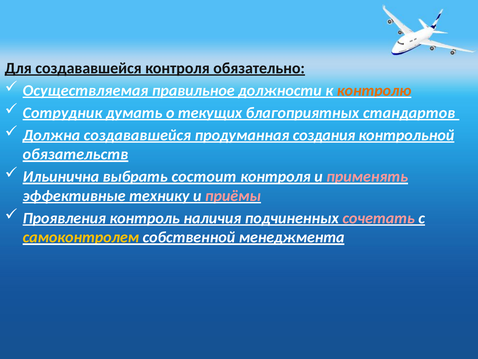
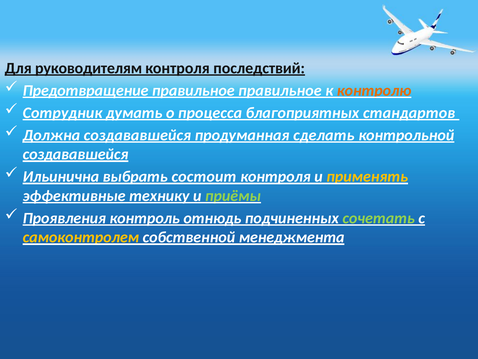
Для создававшейся: создававшейся -> руководителям
обязательно: обязательно -> последствий
Осуществляемая: Осуществляемая -> Предотвращение
правильное должности: должности -> правильное
текущих: текущих -> процесса
создания: создания -> сделать
обязательств at (75, 154): обязательств -> создававшейся
применять colour: pink -> yellow
приёмы colour: pink -> light green
наличия: наличия -> отнюдь
сочетать colour: pink -> light green
